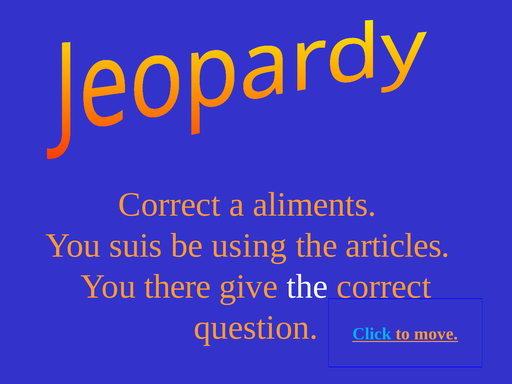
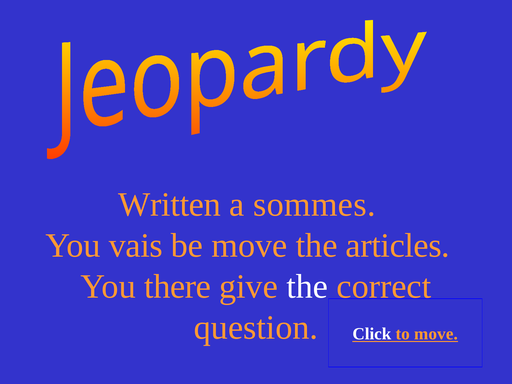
Correct at (169, 205): Correct -> Written
aliments: aliments -> sommes
suis: suis -> vais
be using: using -> move
Click colour: light blue -> white
